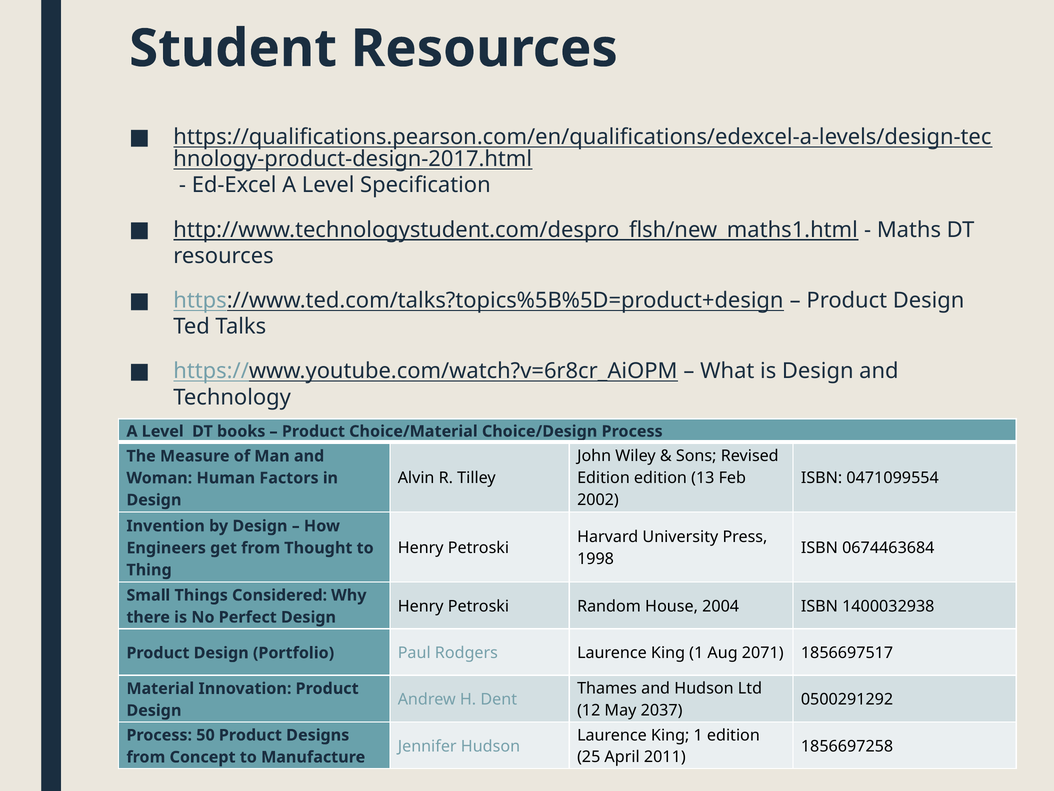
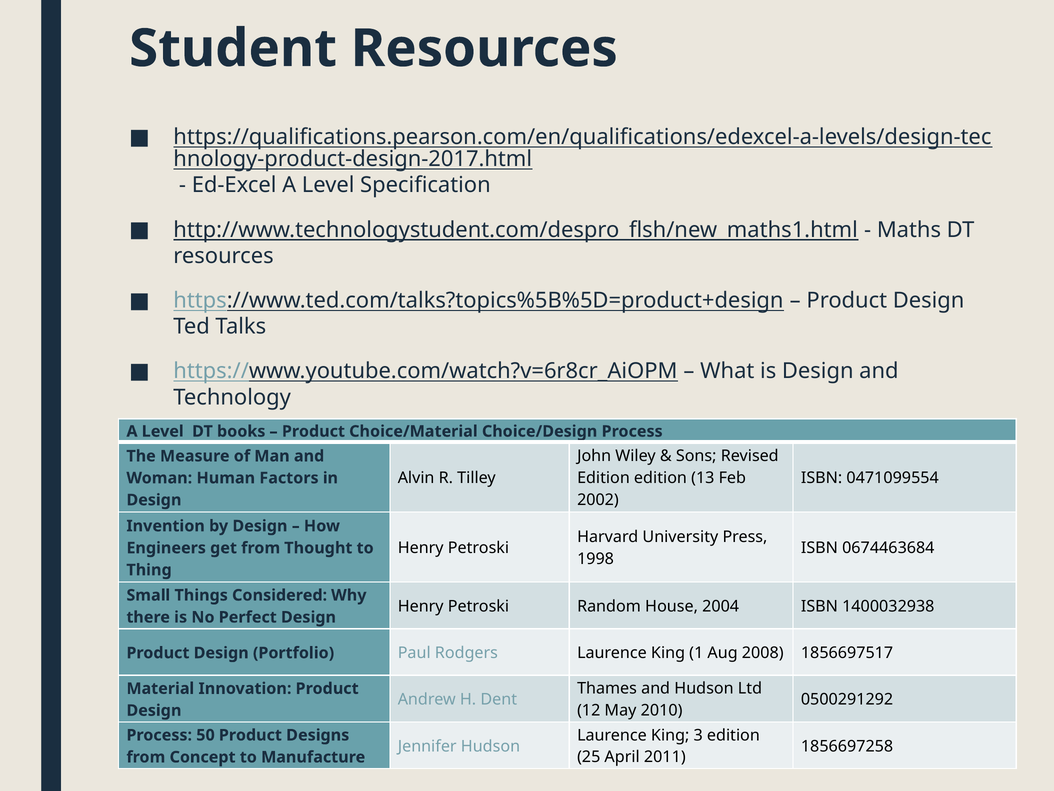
2071: 2071 -> 2008
2037: 2037 -> 2010
1 at (698, 735): 1 -> 3
